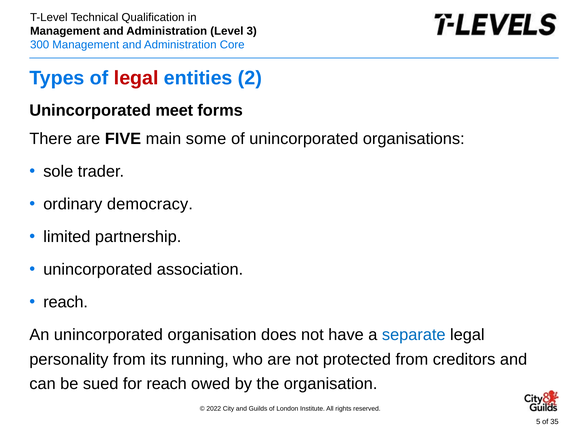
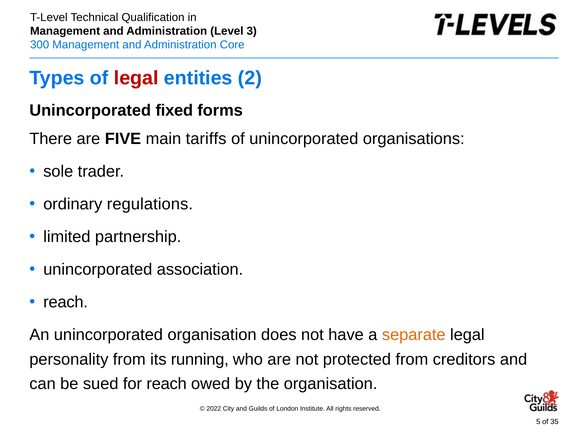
meet: meet -> fixed
some: some -> tariffs
democracy: democracy -> regulations
separate colour: blue -> orange
